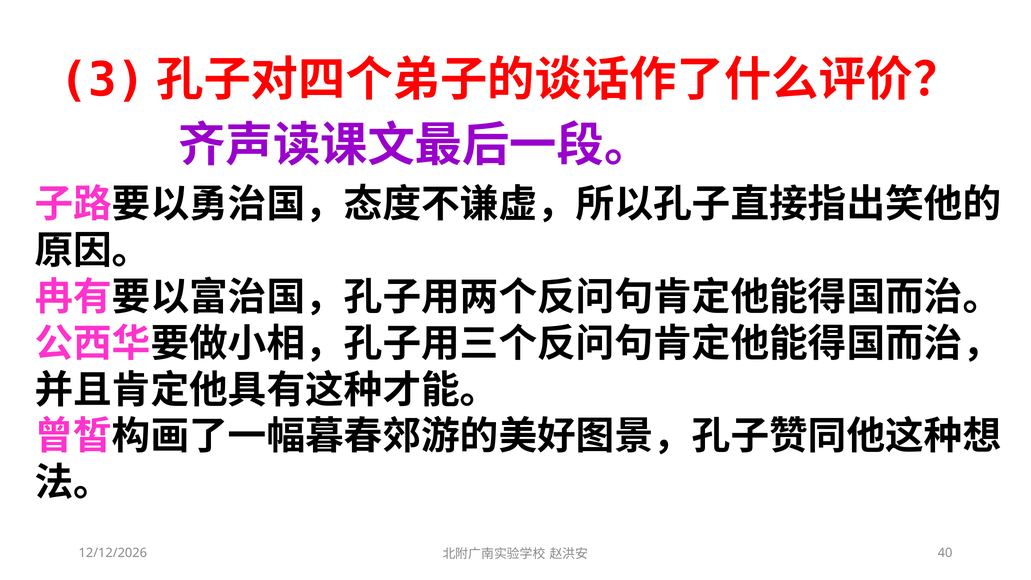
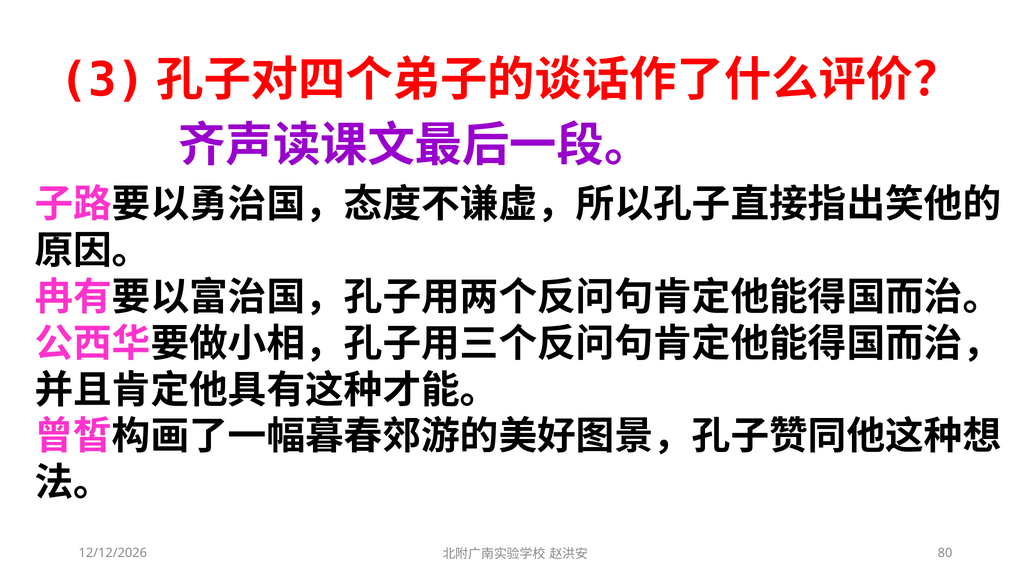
40: 40 -> 80
